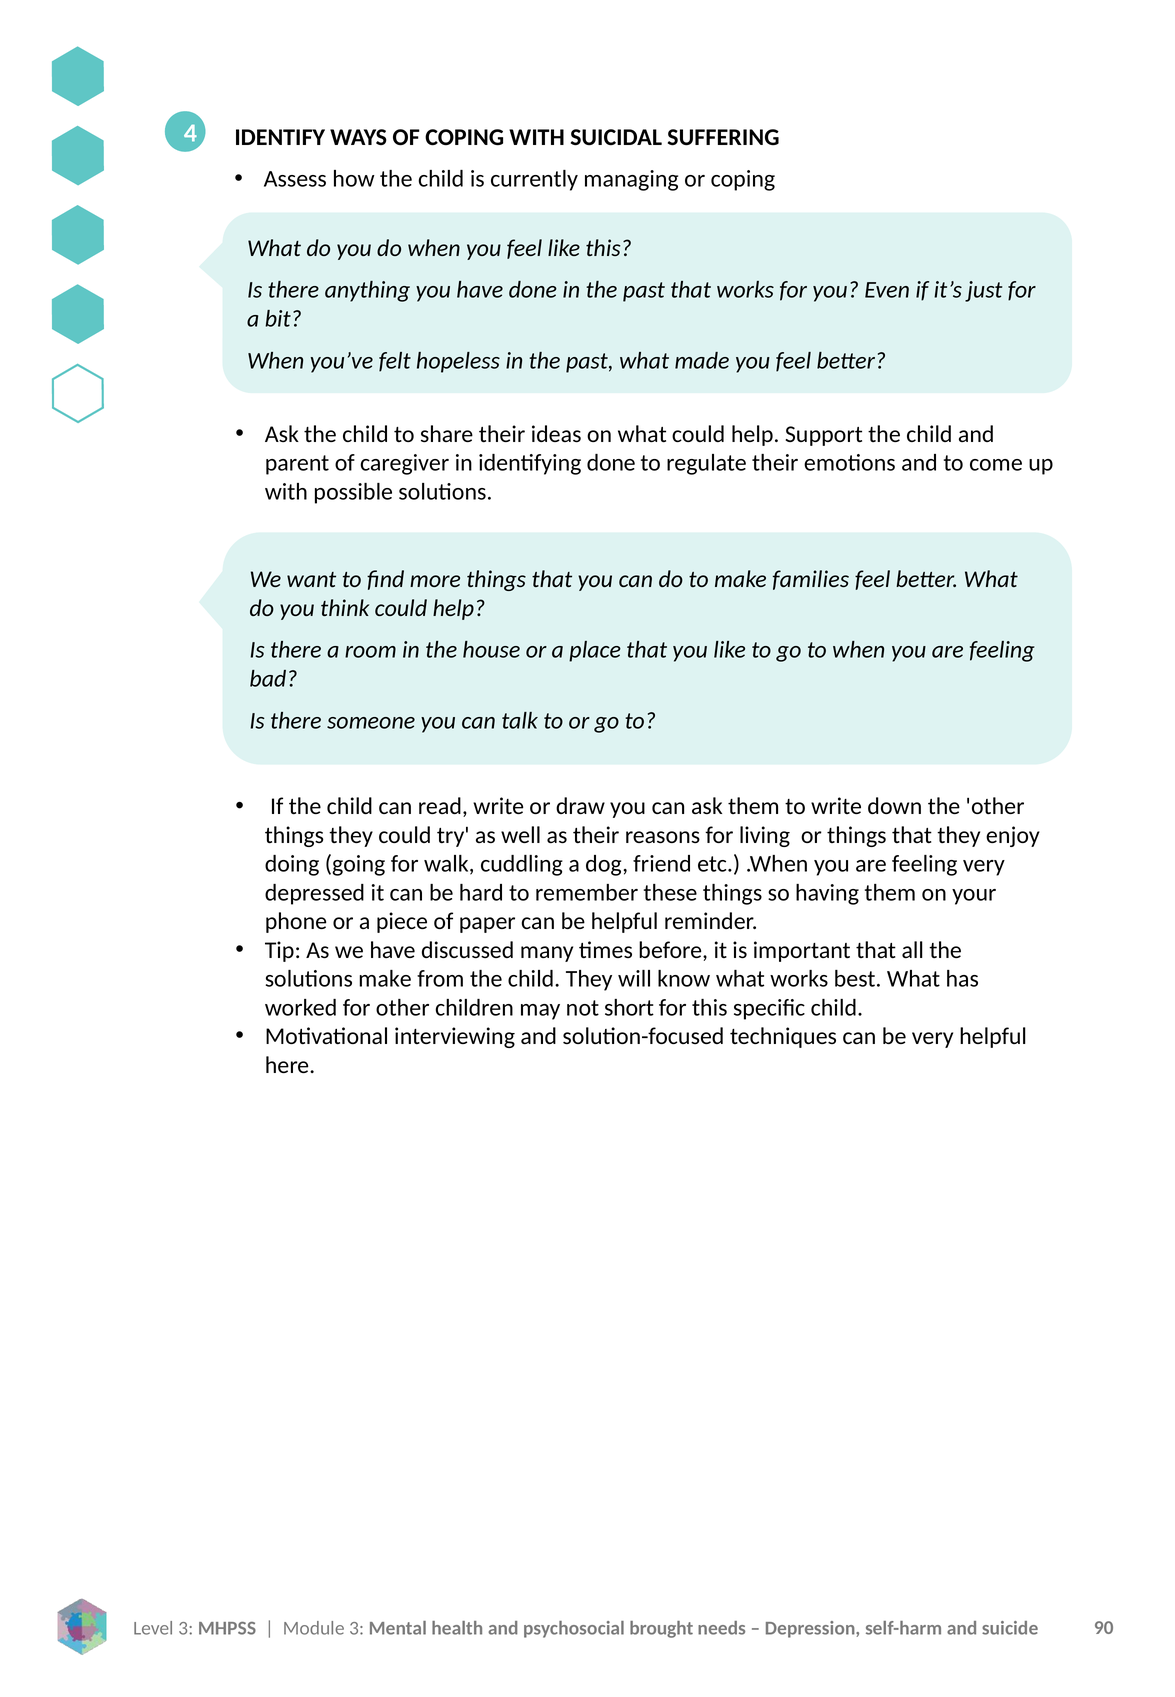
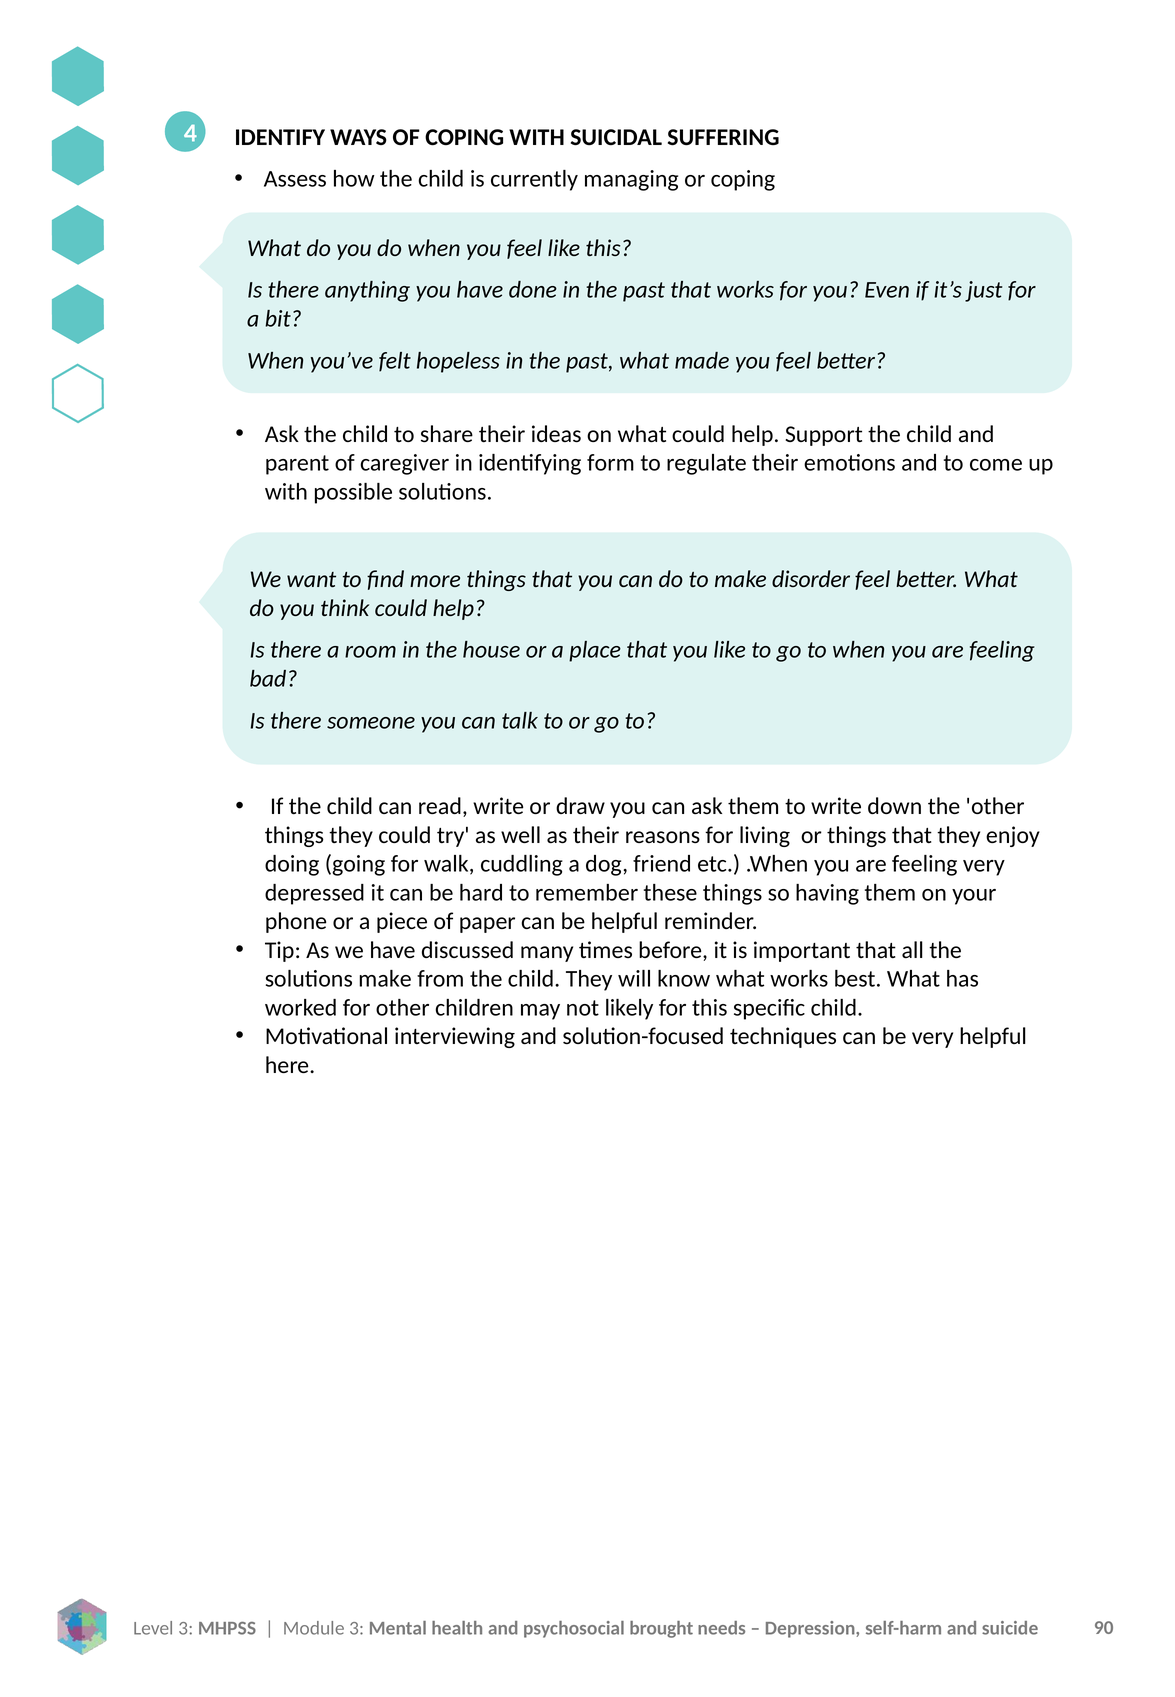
identifying done: done -> form
families: families -> disorder
short: short -> likely
